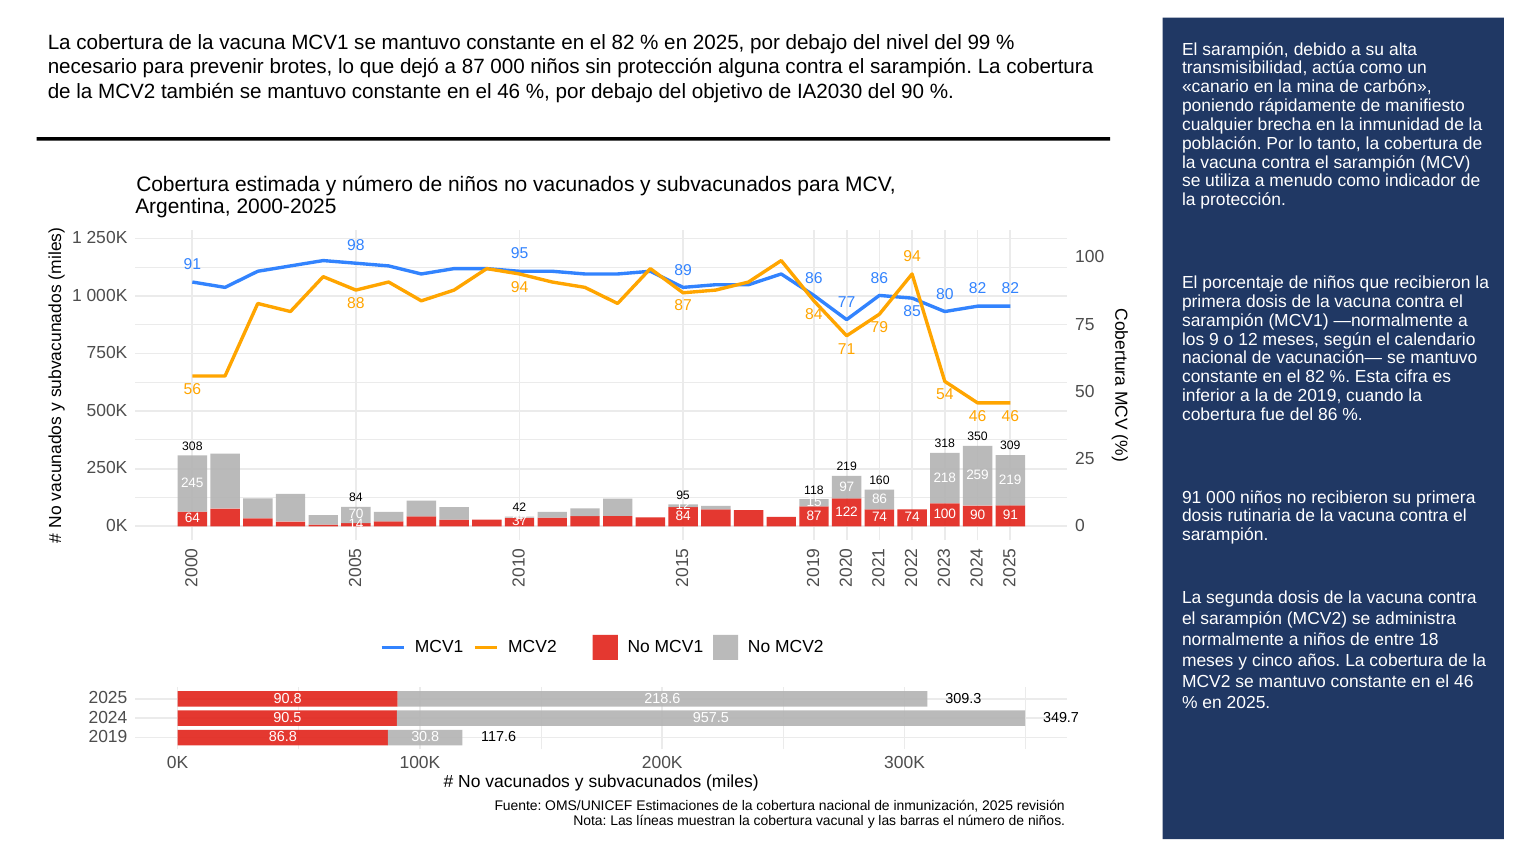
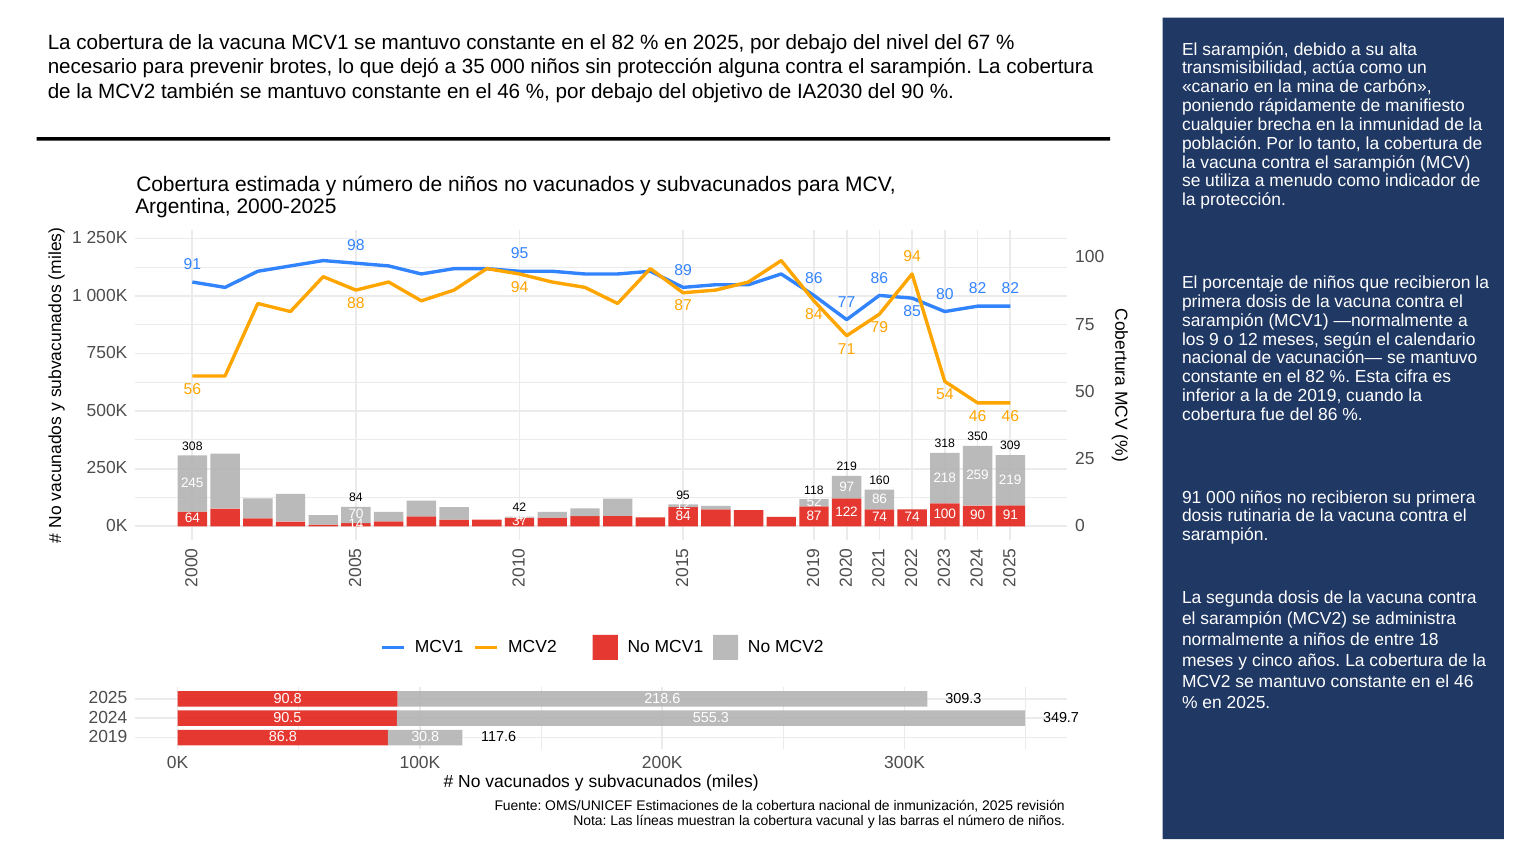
99: 99 -> 67
a 87: 87 -> 35
15: 15 -> 52
957.5: 957.5 -> 555.3
